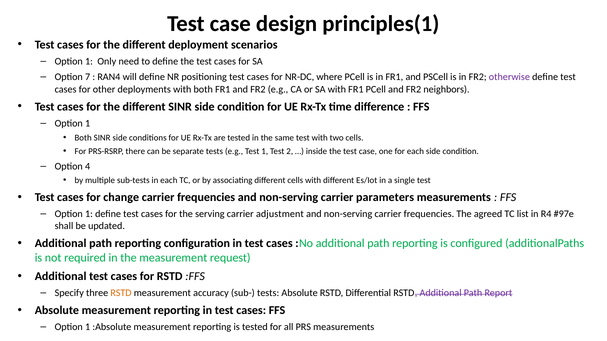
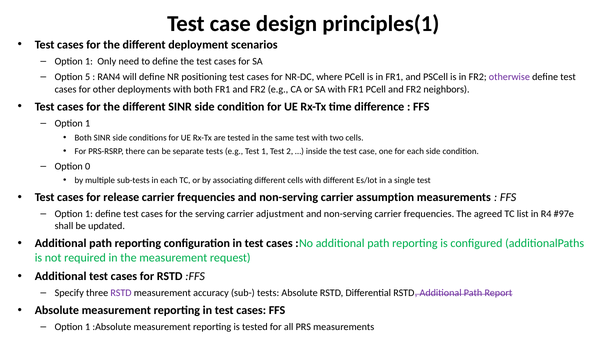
7: 7 -> 5
4: 4 -> 0
change: change -> release
parameters: parameters -> assumption
RSTD at (121, 293) colour: orange -> purple
